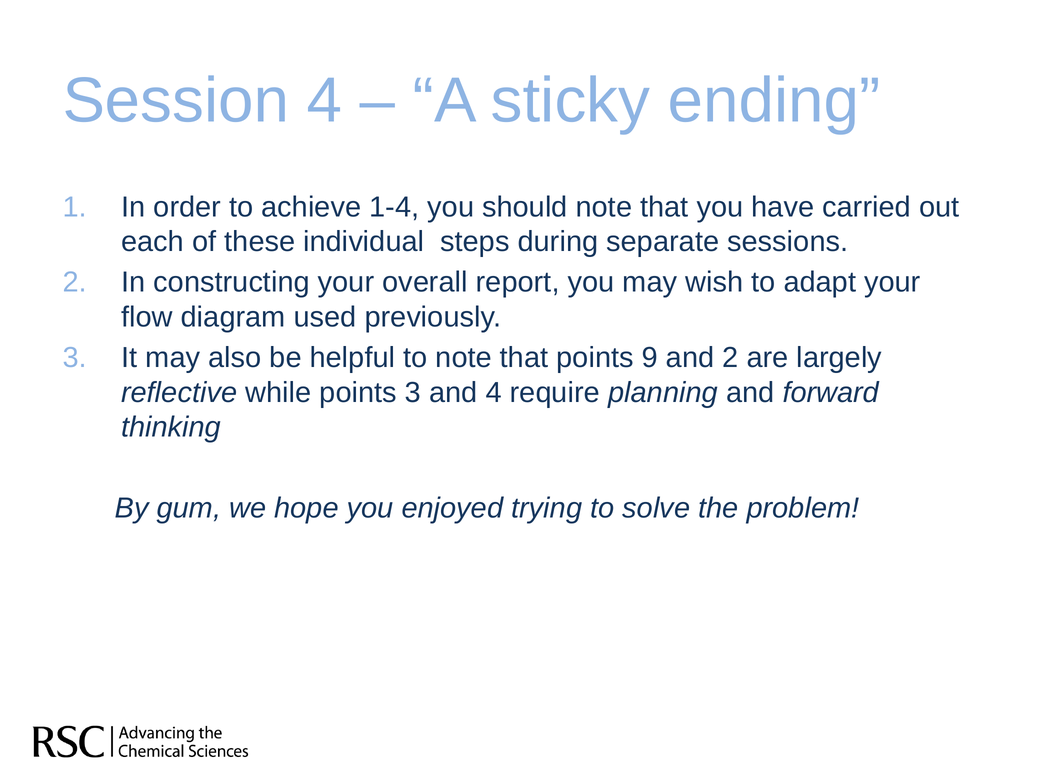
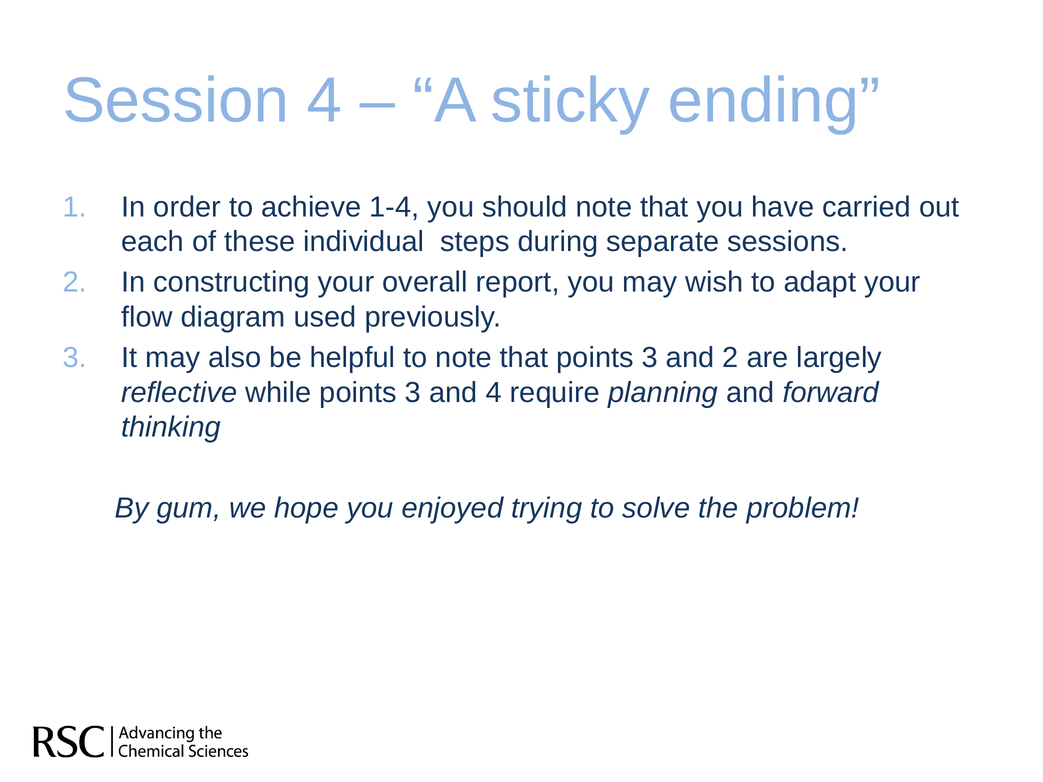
that points 9: 9 -> 3
